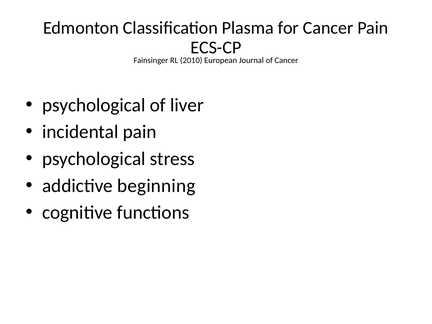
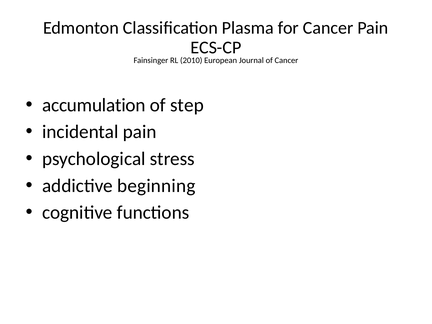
psychological at (94, 105): psychological -> accumulation
liver: liver -> step
